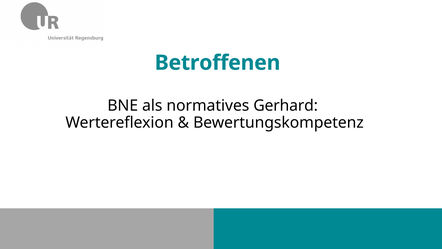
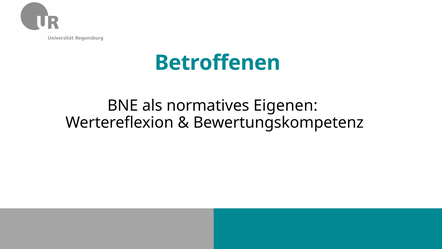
Gerhard: Gerhard -> Eigenen
